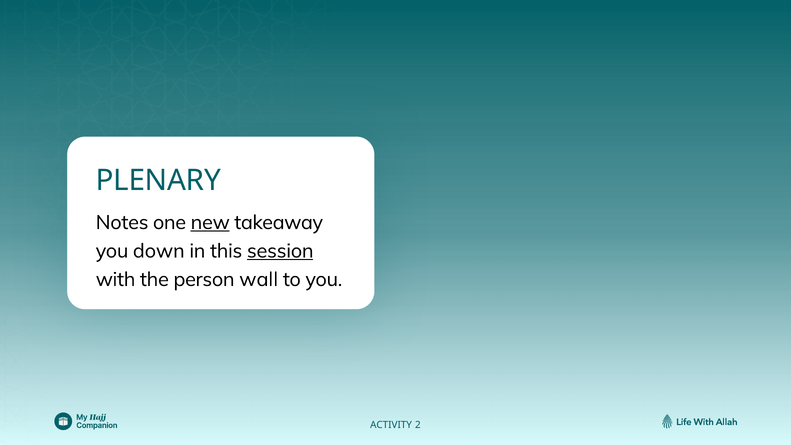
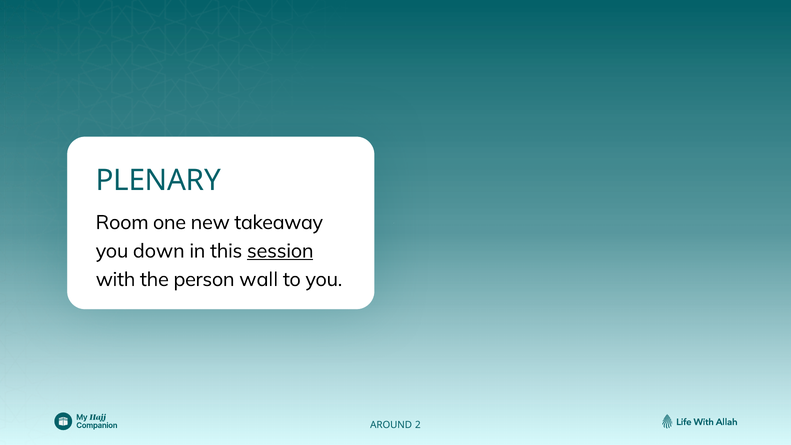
Notes: Notes -> Room
new underline: present -> none
ACTIVITY: ACTIVITY -> AROUND
